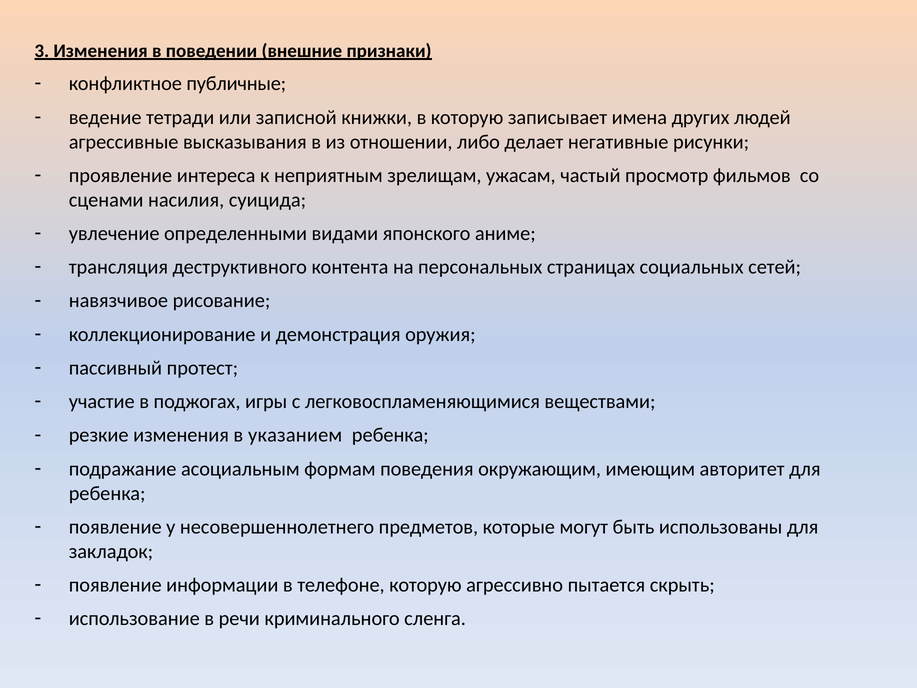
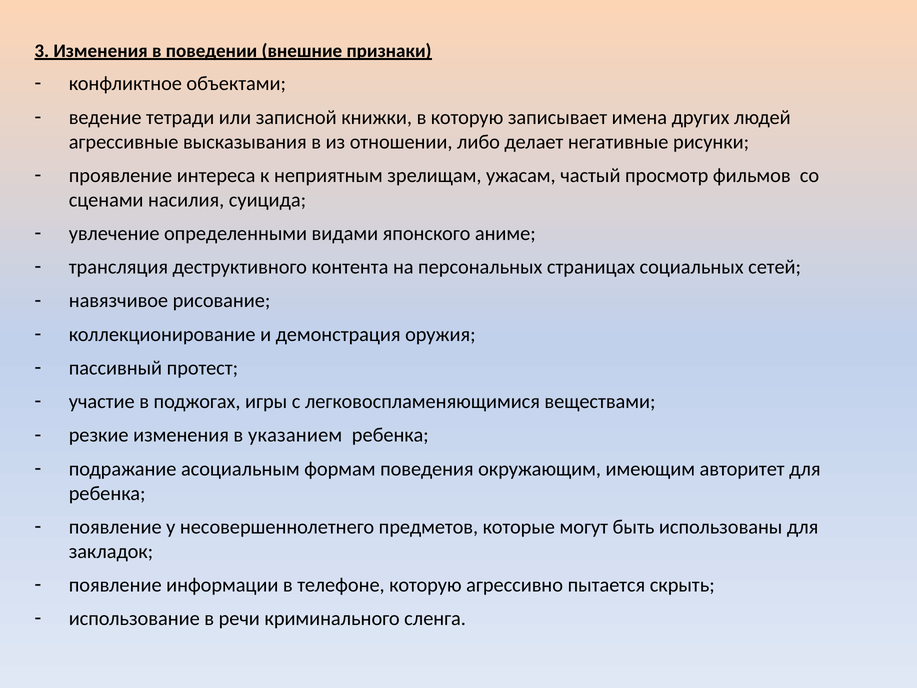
публичные: публичные -> объектами
